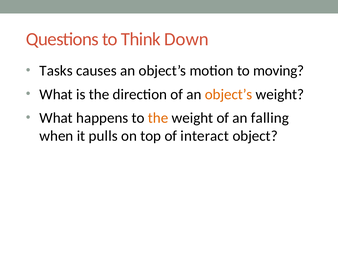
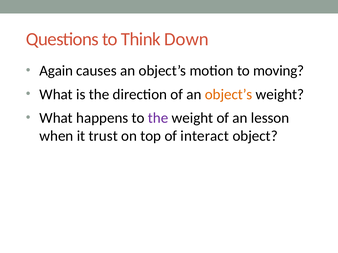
Tasks: Tasks -> Again
the at (158, 118) colour: orange -> purple
falling: falling -> lesson
pulls: pulls -> trust
